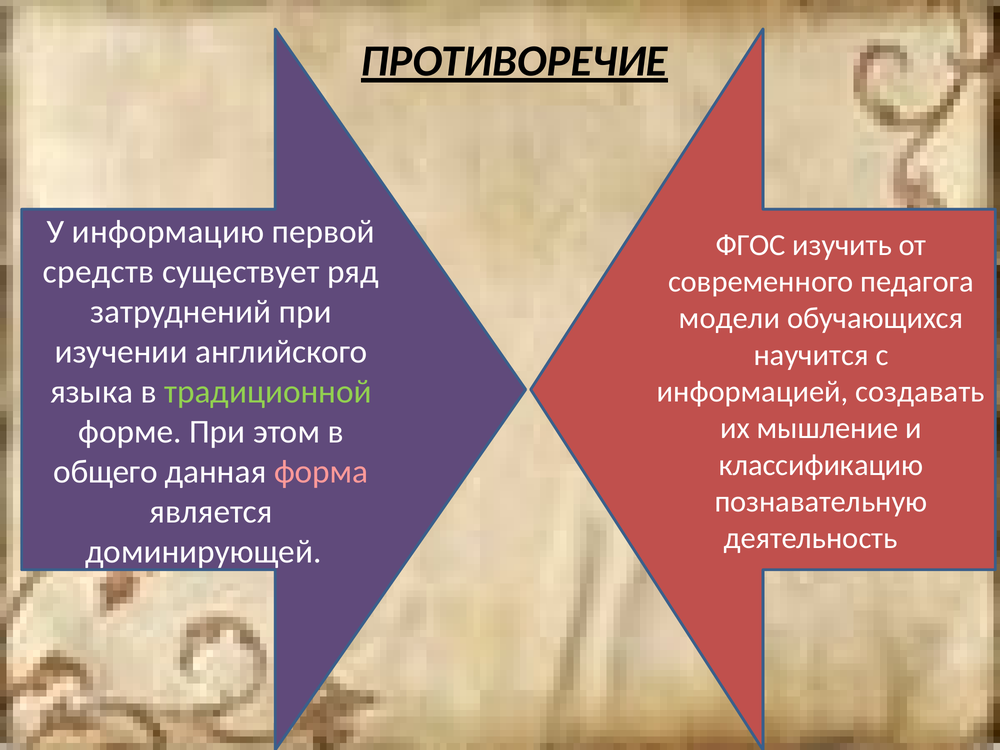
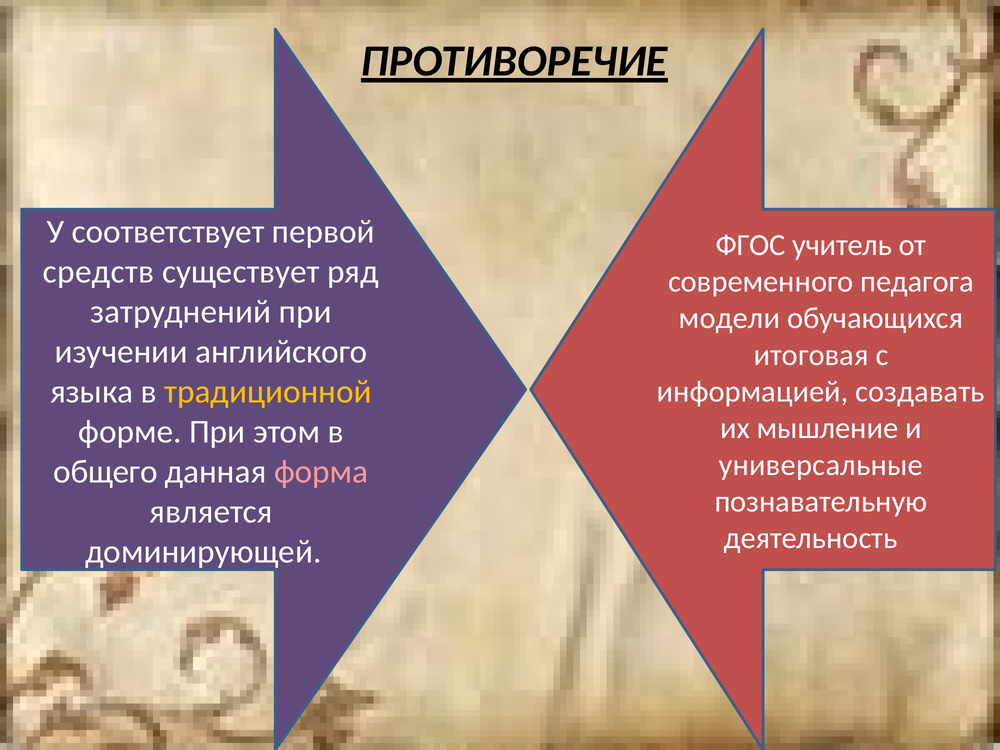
информацию: информацию -> соответствует
изучить: изучить -> учитель
научится: научится -> итоговая
традиционной colour: light green -> yellow
классификацию: классификацию -> универсальные
